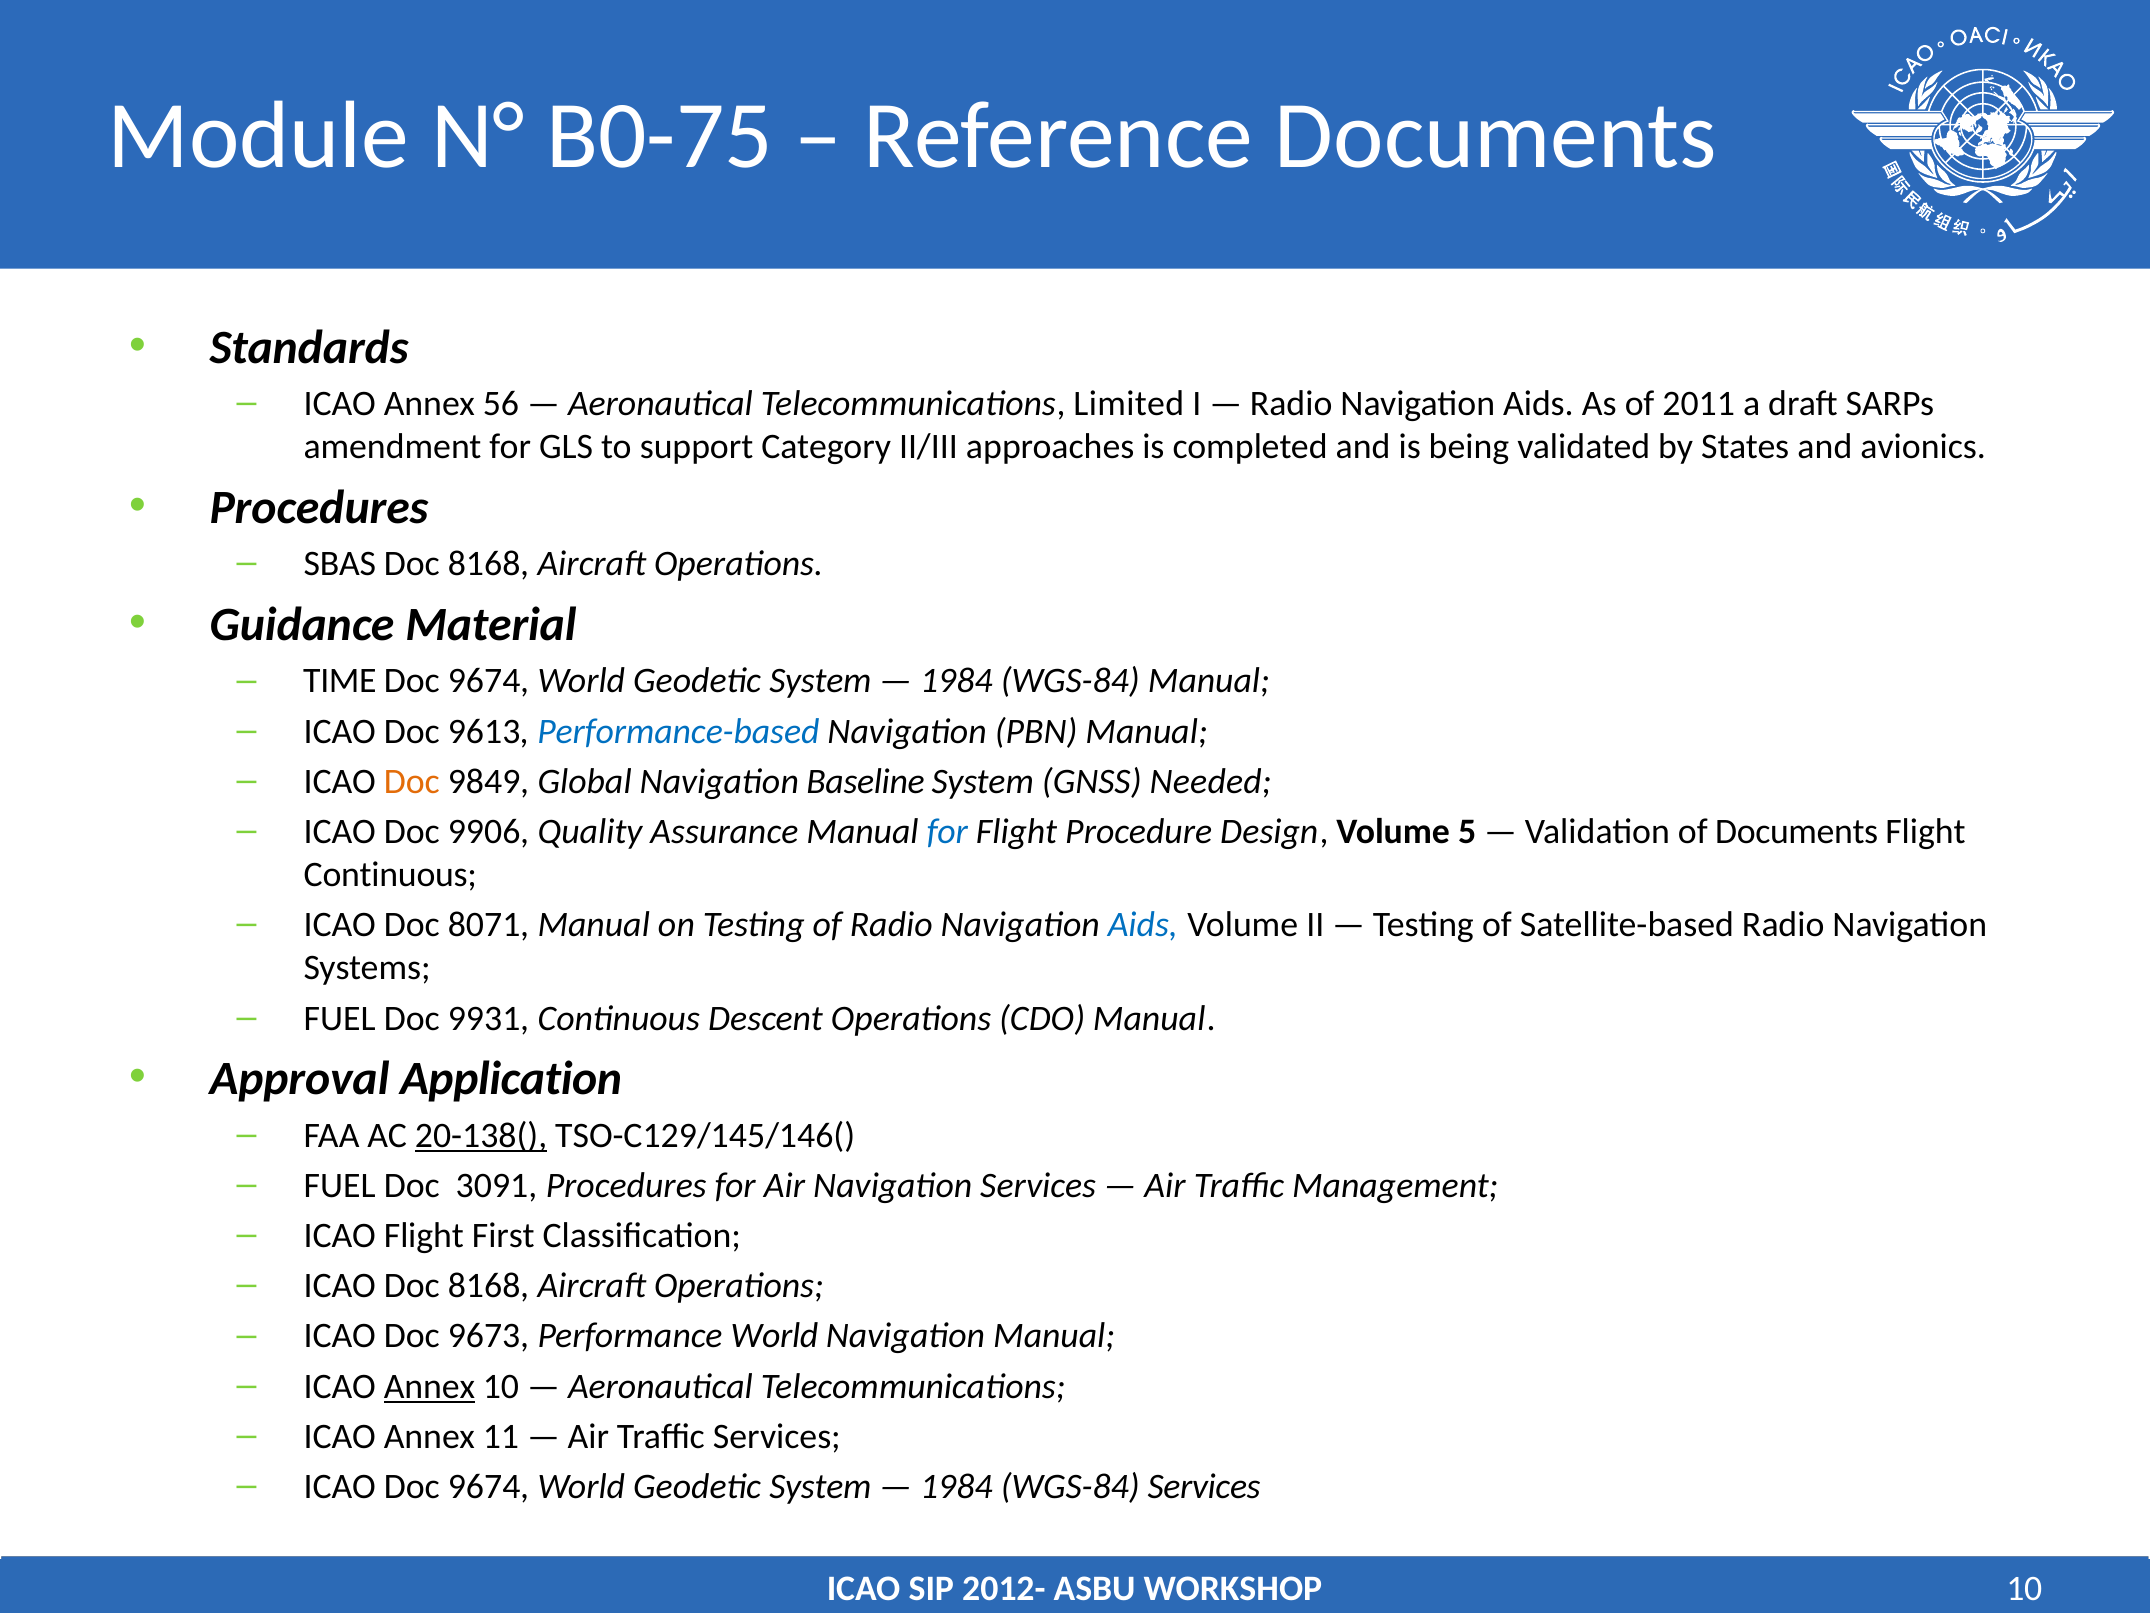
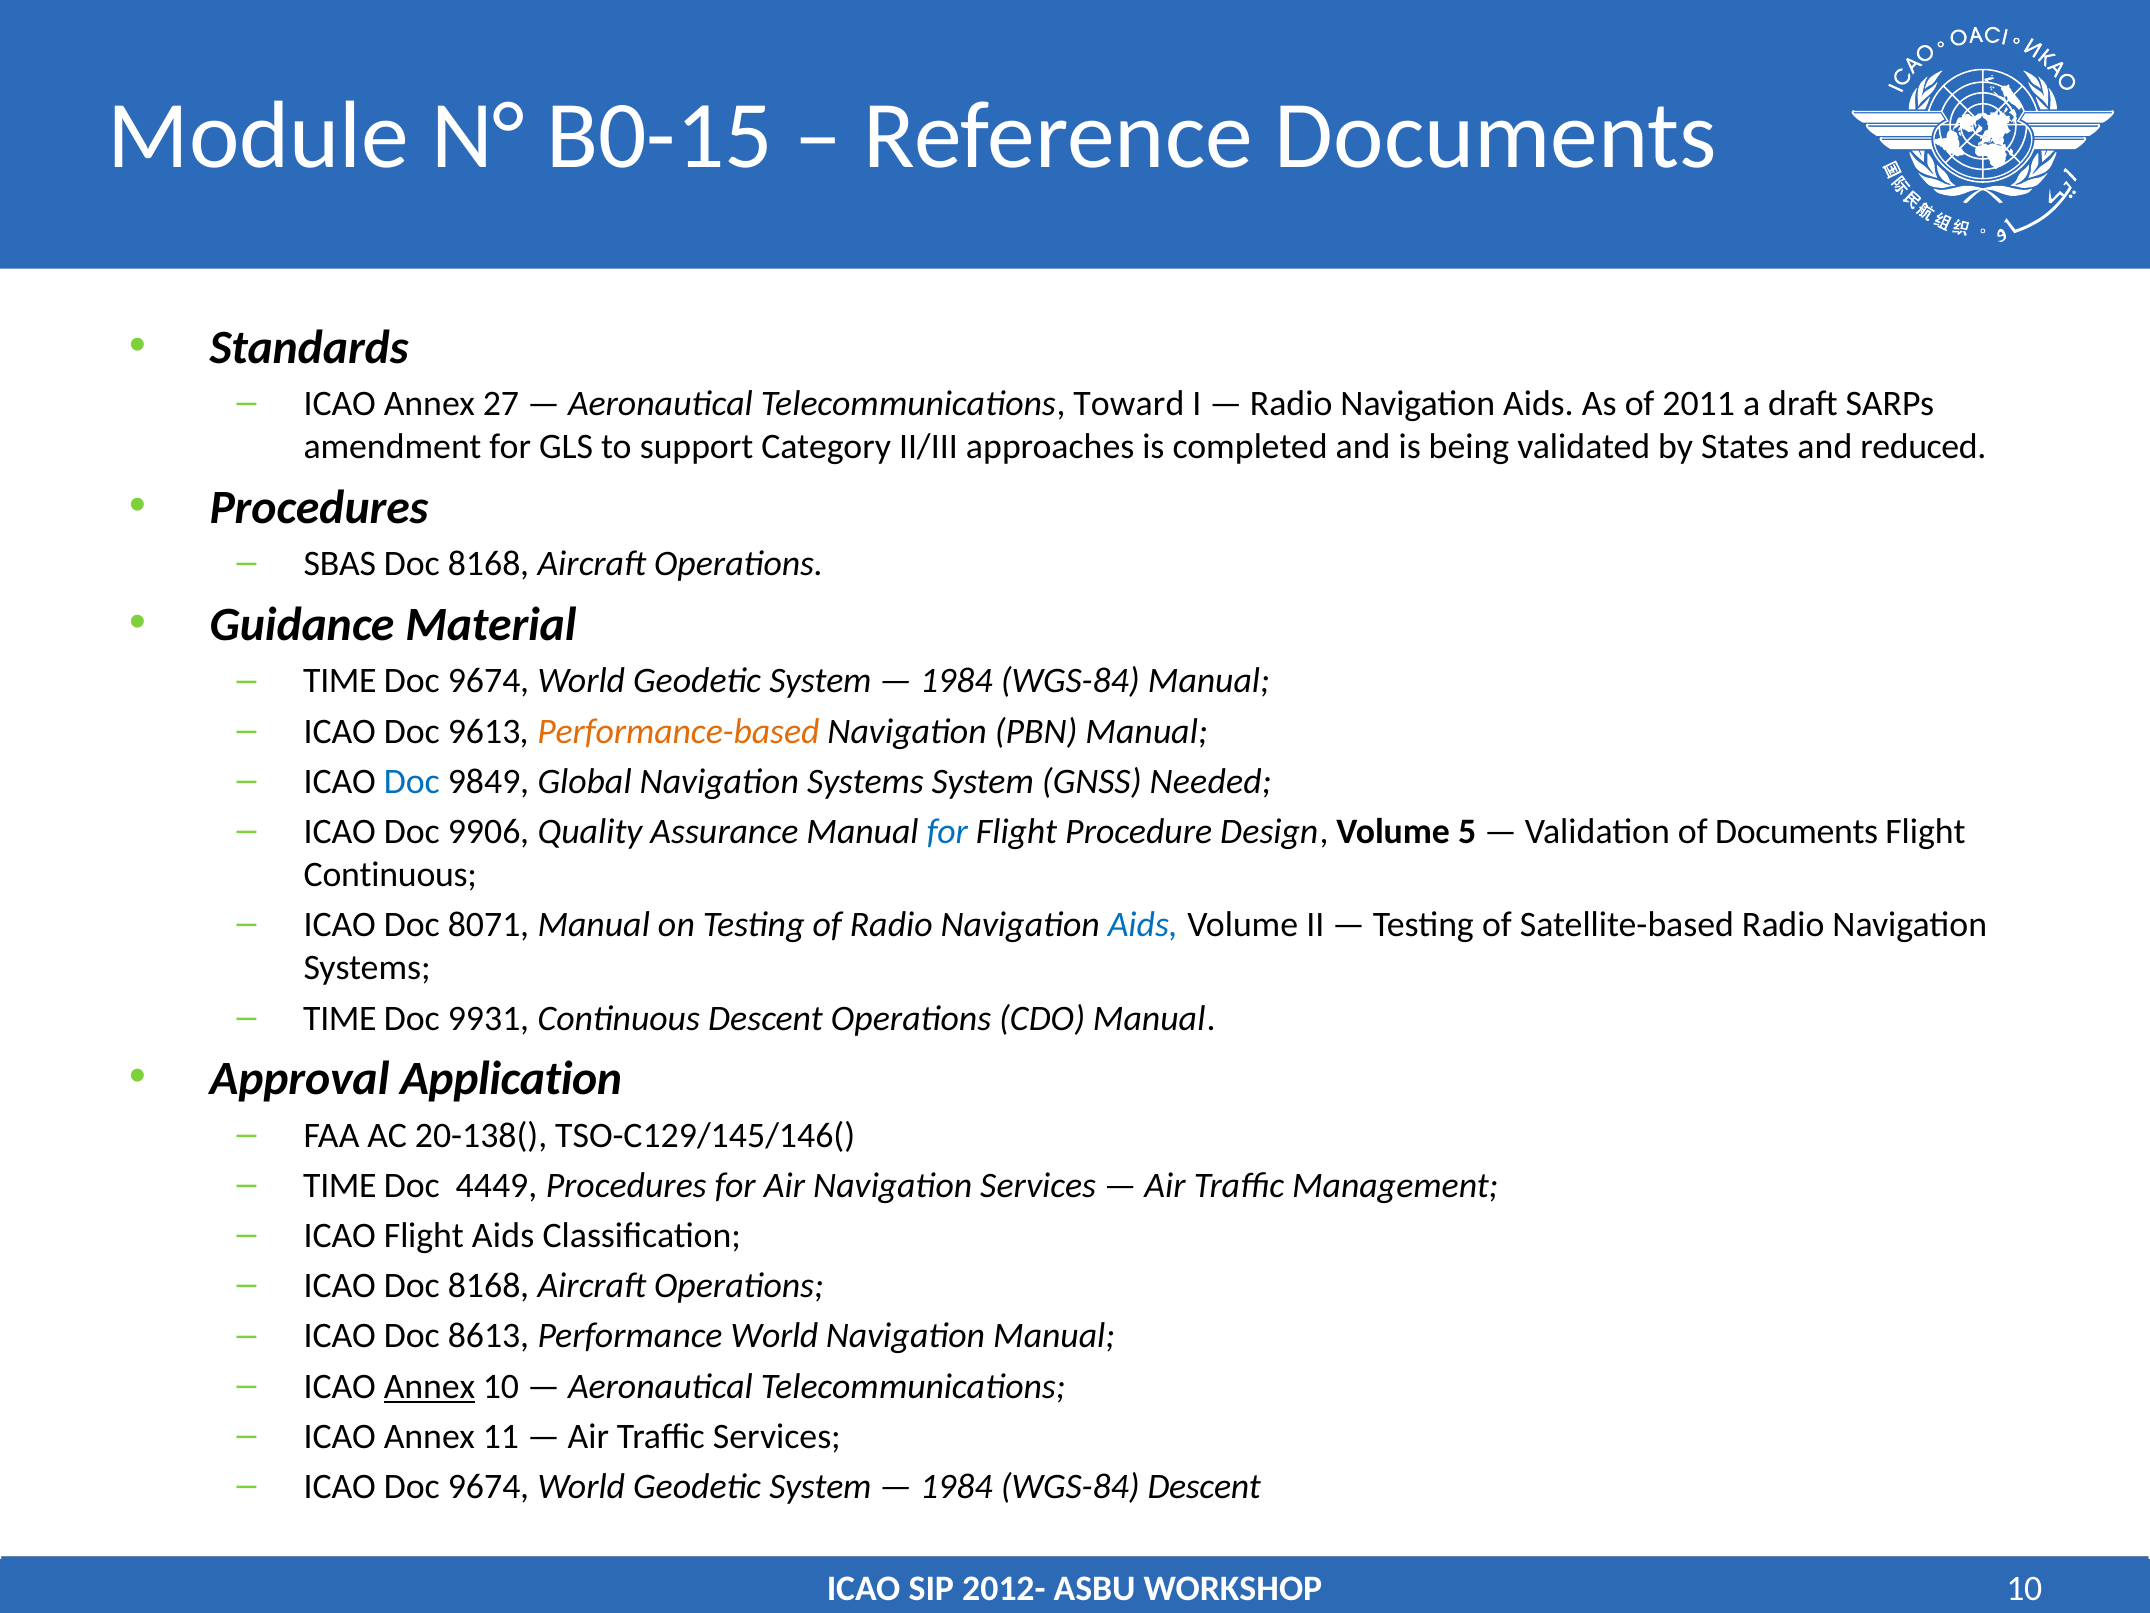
B0-75: B0-75 -> B0-15
56: 56 -> 27
Limited: Limited -> Toward
avionics: avionics -> reduced
Performance-based colour: blue -> orange
Doc at (412, 781) colour: orange -> blue
Global Navigation Baseline: Baseline -> Systems
FUEL at (340, 1018): FUEL -> TIME
20-138( underline: present -> none
FUEL at (340, 1185): FUEL -> TIME
3091: 3091 -> 4449
Flight First: First -> Aids
9673: 9673 -> 8613
WGS-84 Services: Services -> Descent
